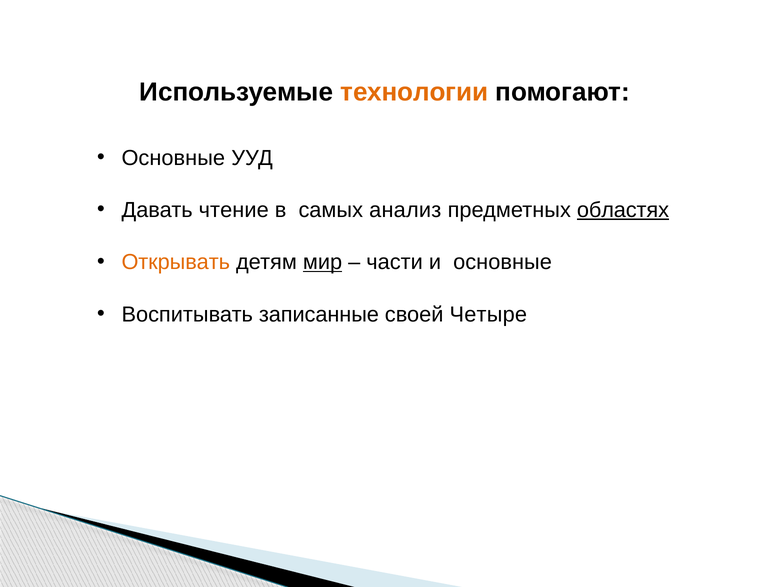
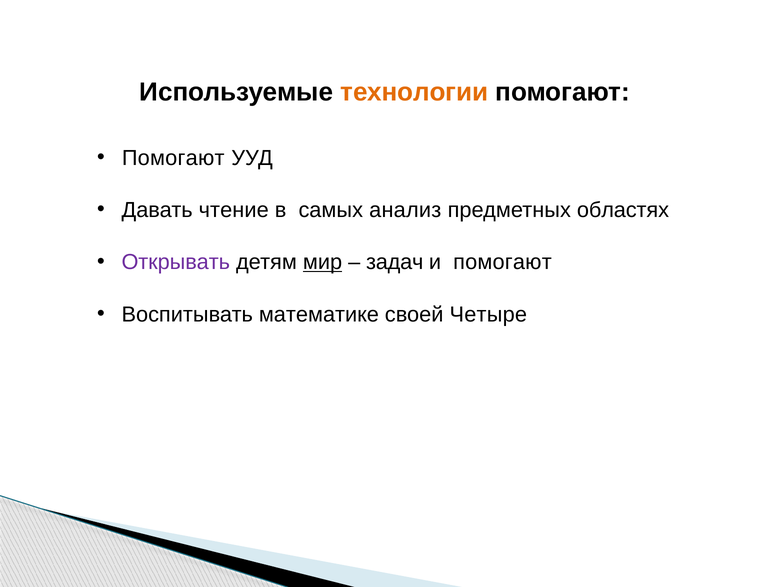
Основные at (173, 158): Основные -> Помогают
областях underline: present -> none
Открывать colour: orange -> purple
части: части -> задач
и основные: основные -> помогают
записанные: записанные -> математике
